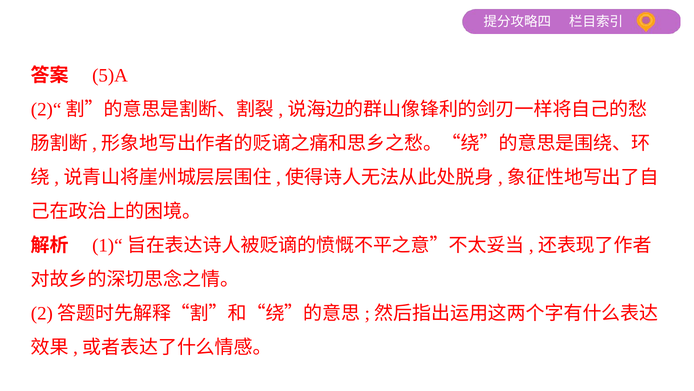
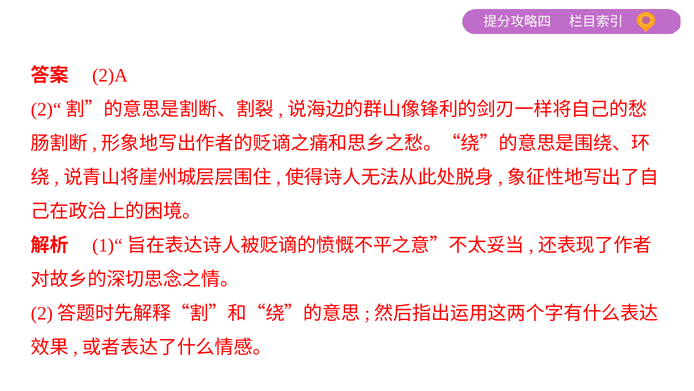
5)A: 5)A -> 2)A
